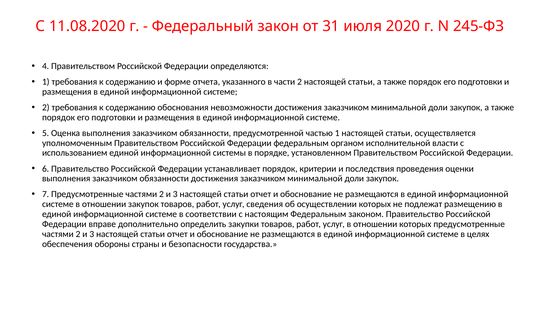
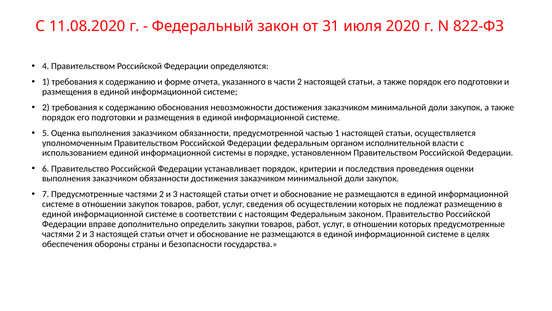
245-ФЗ: 245-ФЗ -> 822-ФЗ
